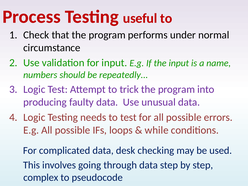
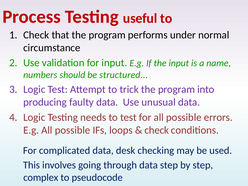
repeatedly: repeatedly -> structured
while at (157, 130): while -> check
